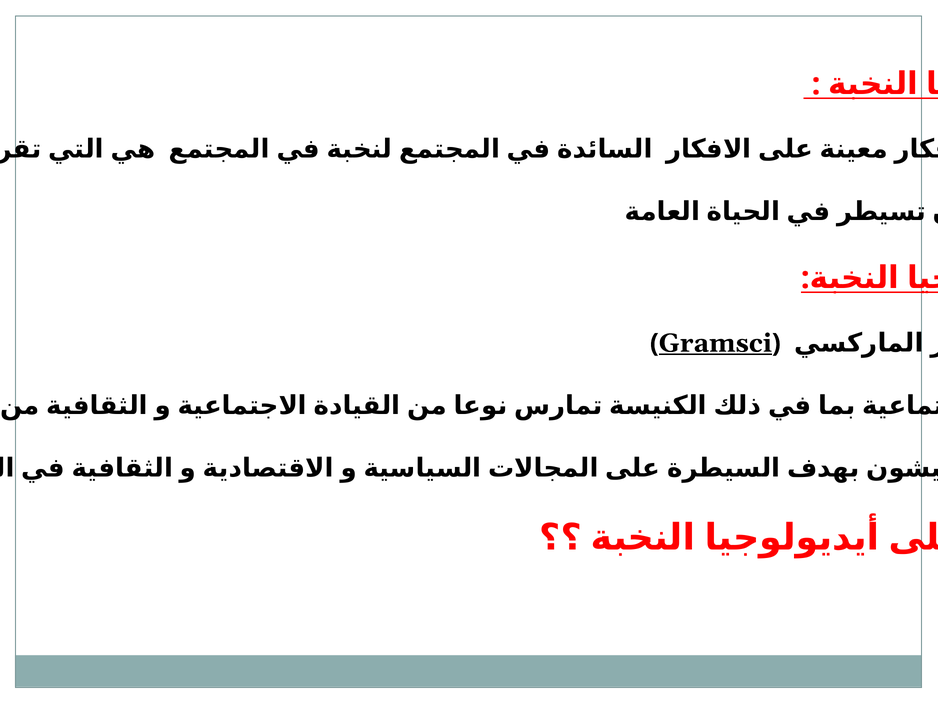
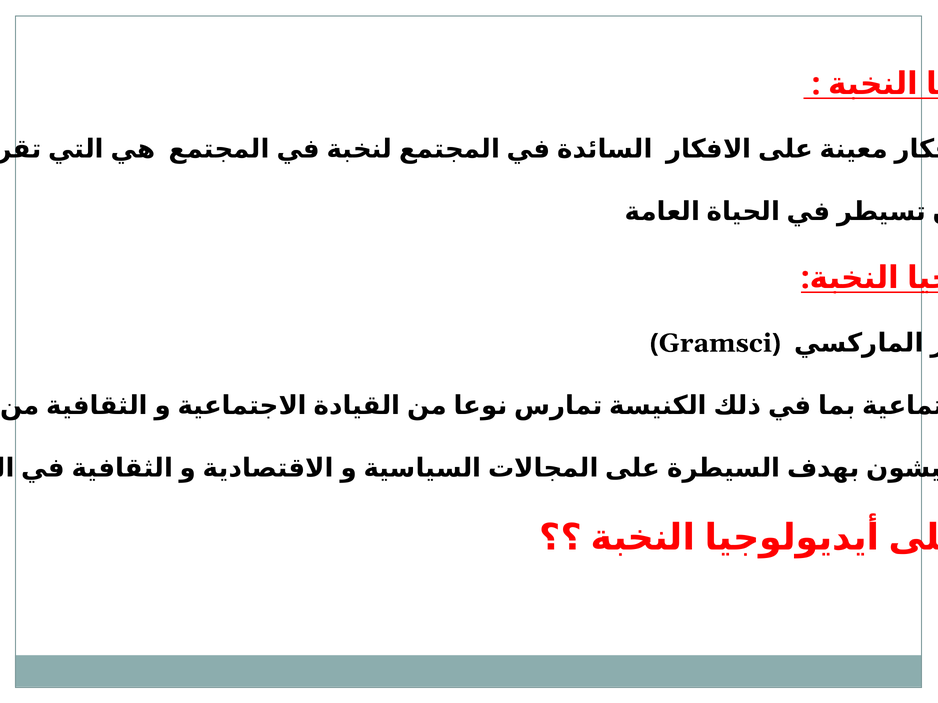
Gramsci underline: present -> none
